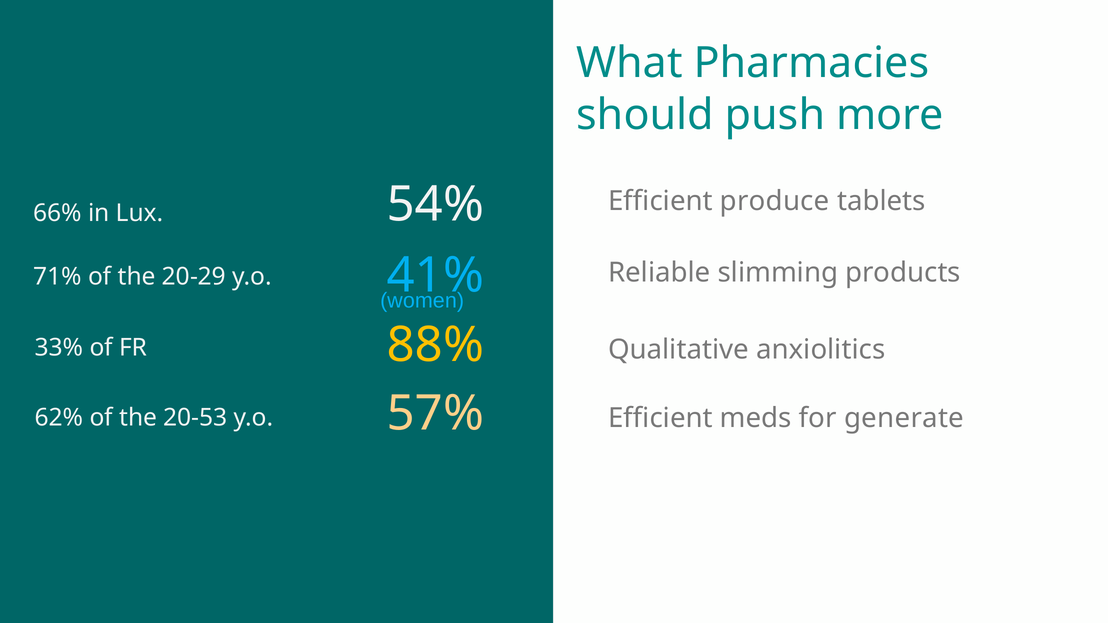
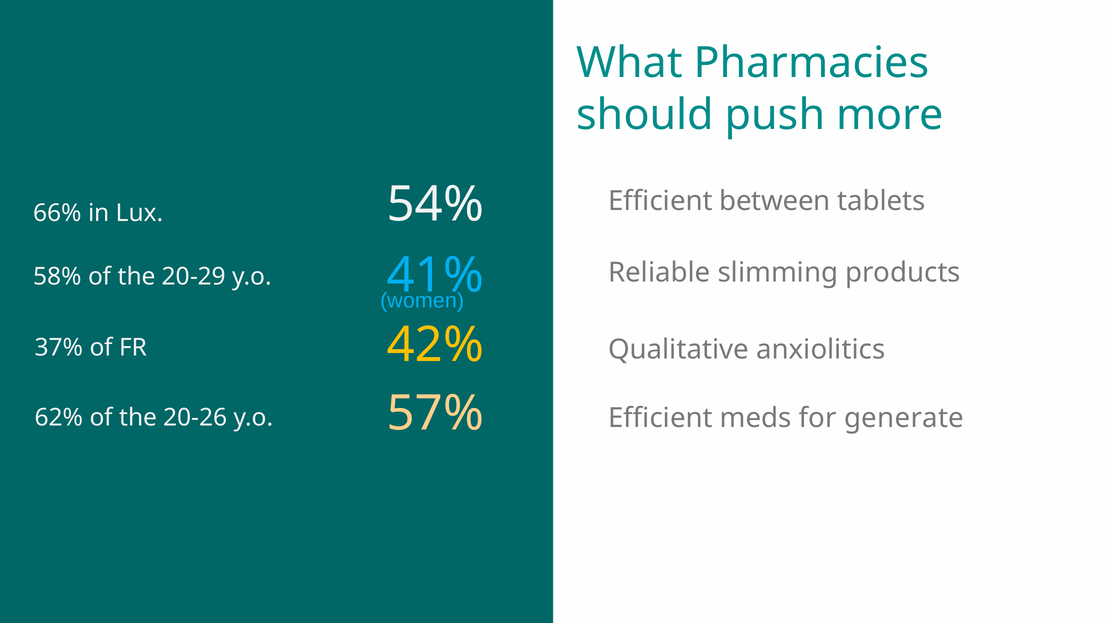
produce: produce -> between
71%: 71% -> 58%
88%: 88% -> 42%
33%: 33% -> 37%
20-53: 20-53 -> 20-26
